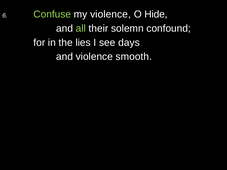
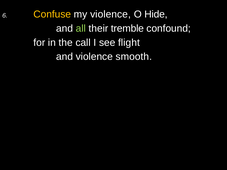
Confuse colour: light green -> yellow
solemn: solemn -> tremble
lies: lies -> call
days: days -> flight
